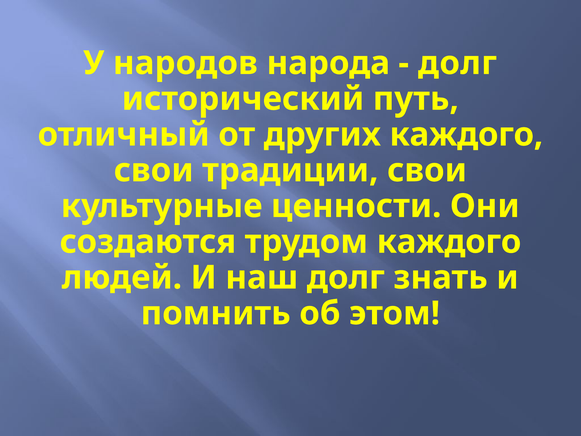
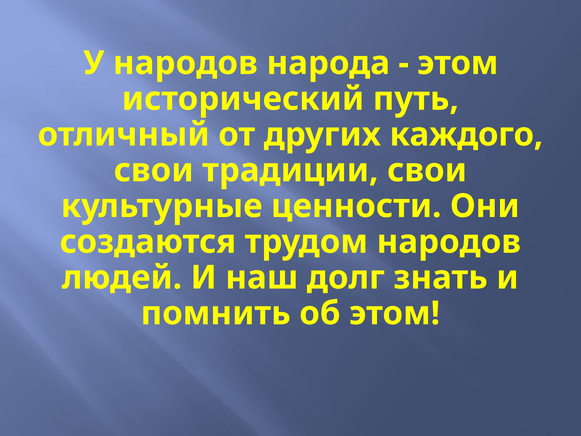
долг at (457, 63): долг -> этом
трудом каждого: каждого -> народов
